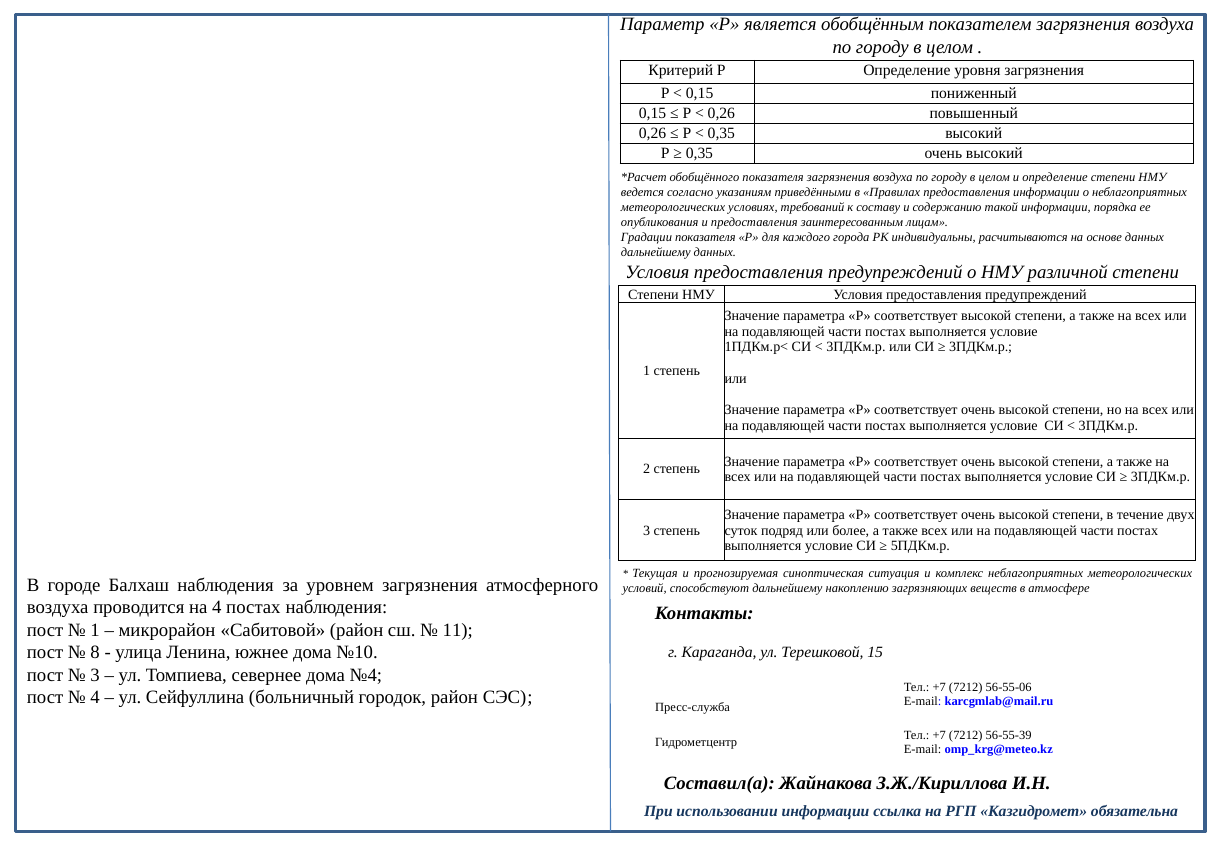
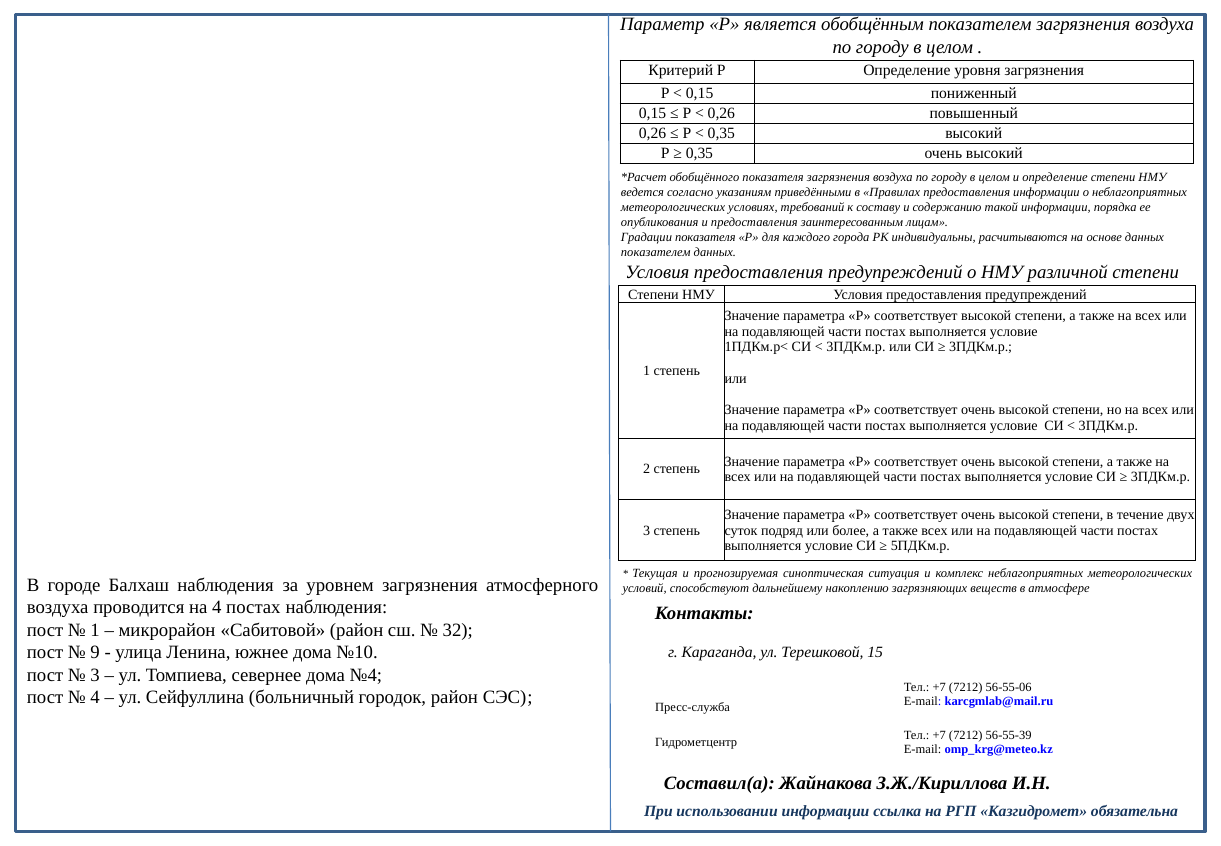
дальнейшему at (656, 252): дальнейшему -> показателем
11: 11 -> 32
8: 8 -> 9
